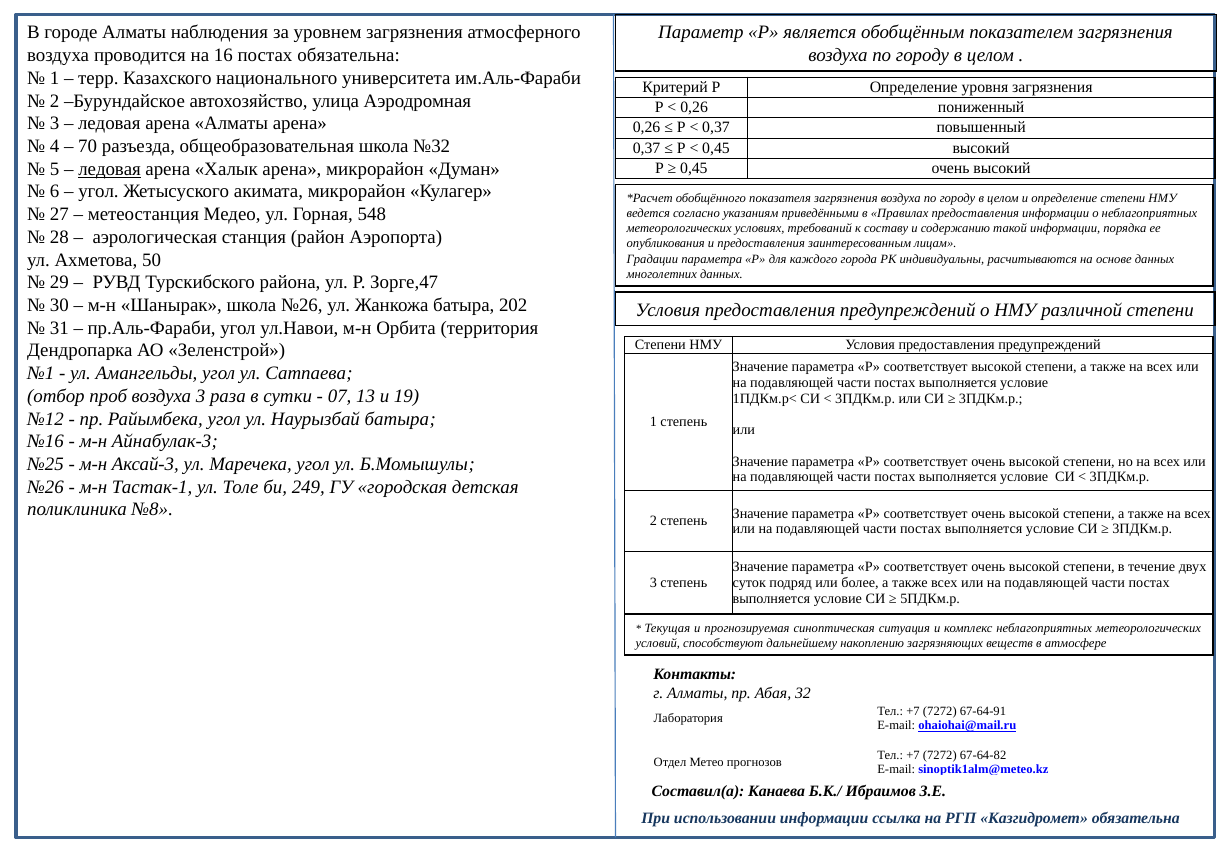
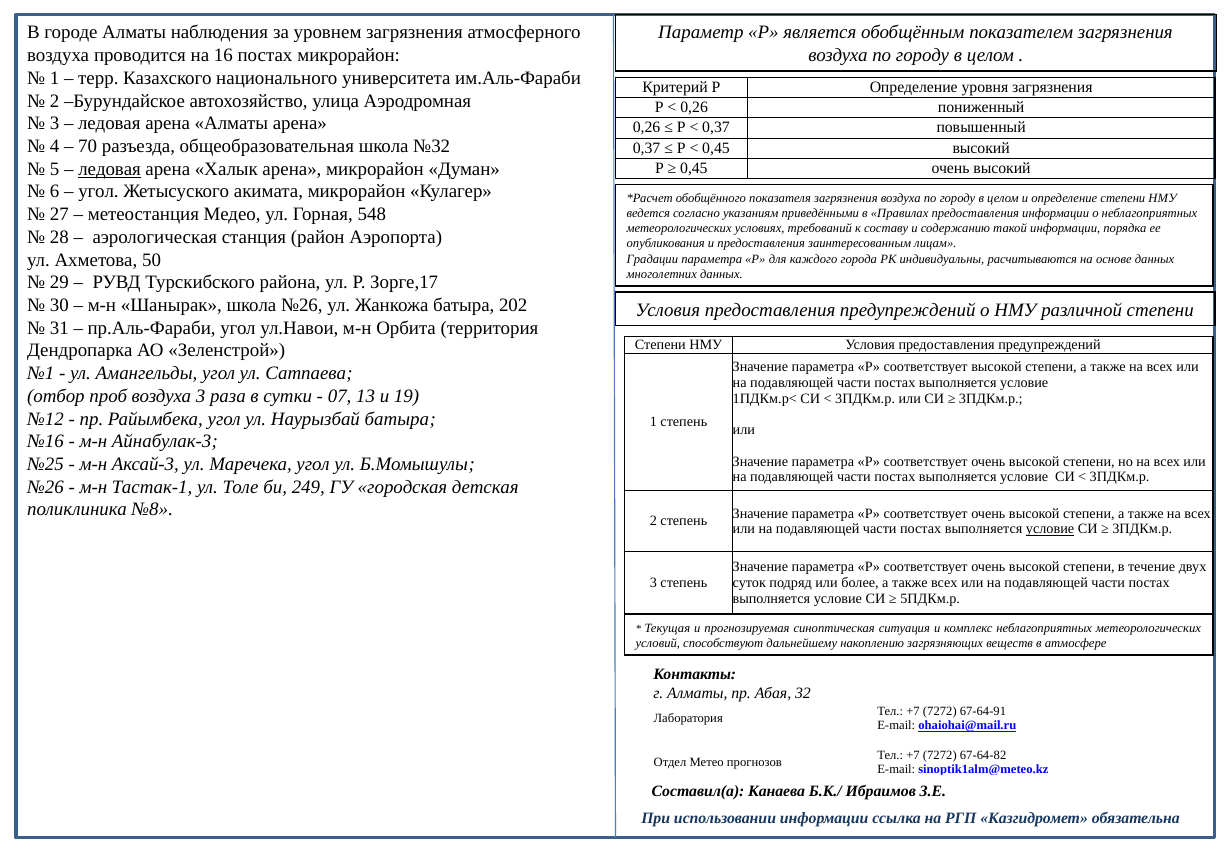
постах обязательна: обязательна -> микрорайон
Зорге,47: Зорге,47 -> Зорге,17
условие at (1050, 529) underline: none -> present
